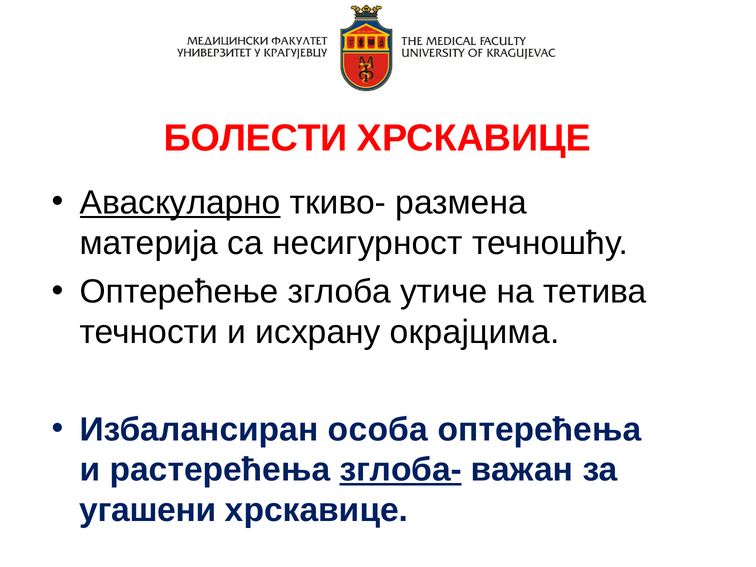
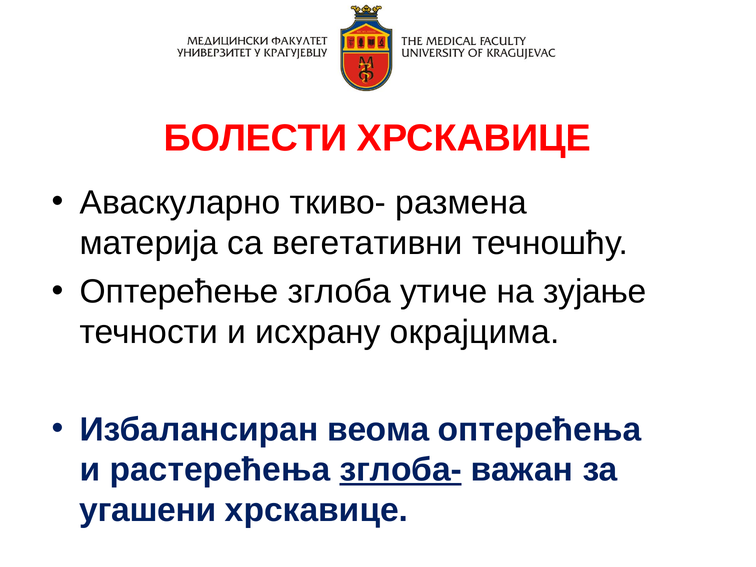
Аваскуларно underline: present -> none
несигурност: несигурност -> вегетативни
тетива: тетива -> зујање
особа: особа -> веома
